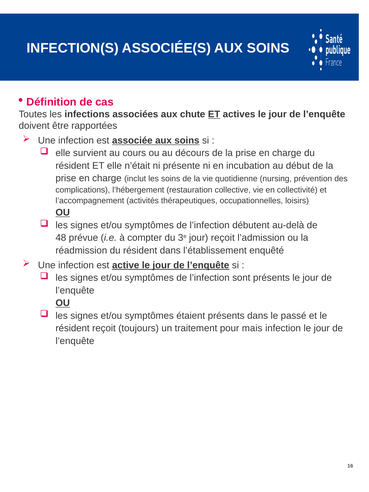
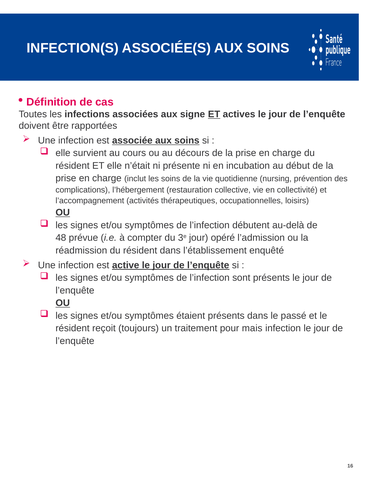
chute: chute -> signe
jour reçoit: reçoit -> opéré
